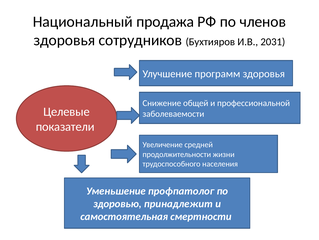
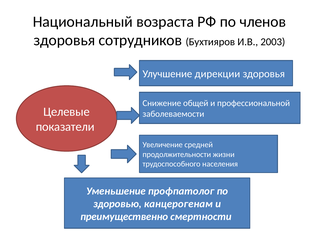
продажа: продажа -> возраста
2031: 2031 -> 2003
программ: программ -> дирекции
принадлежит: принадлежит -> канцерогенам
самостоятельная: самостоятельная -> преимущественно
